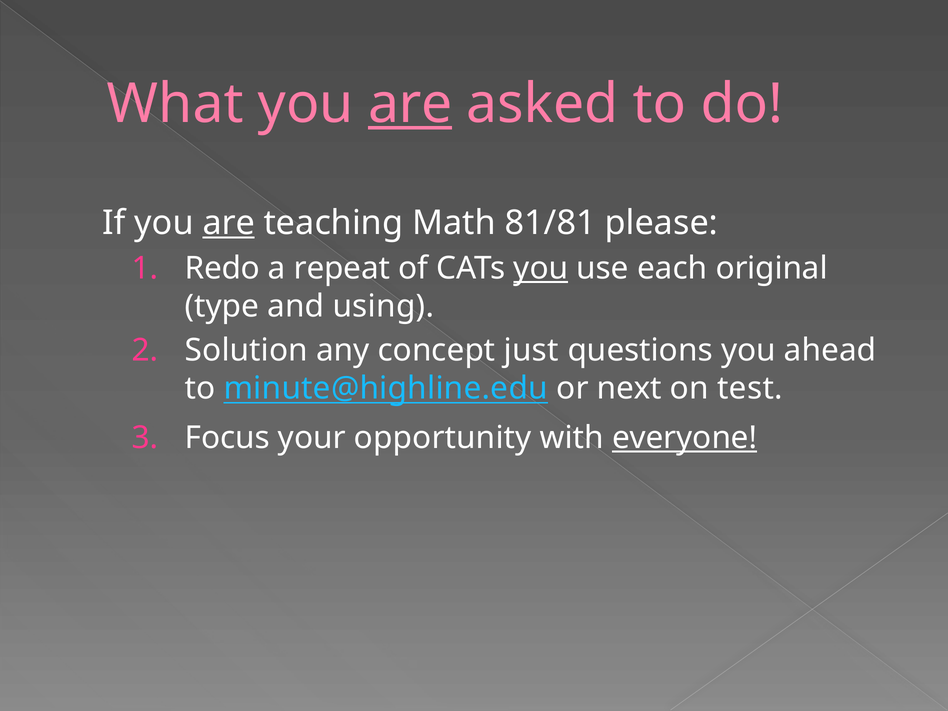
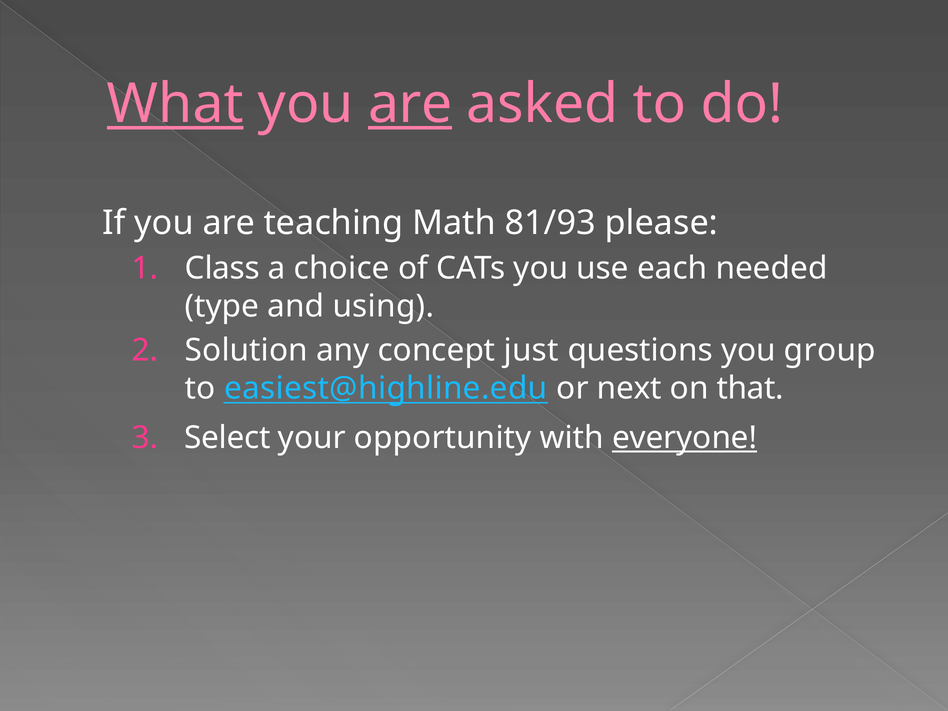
What underline: none -> present
are at (229, 223) underline: present -> none
81/81: 81/81 -> 81/93
Redo: Redo -> Class
repeat: repeat -> choice
you at (541, 268) underline: present -> none
original: original -> needed
ahead: ahead -> group
minute@highline.edu: minute@highline.edu -> easiest@highline.edu
test: test -> that
Focus: Focus -> Select
